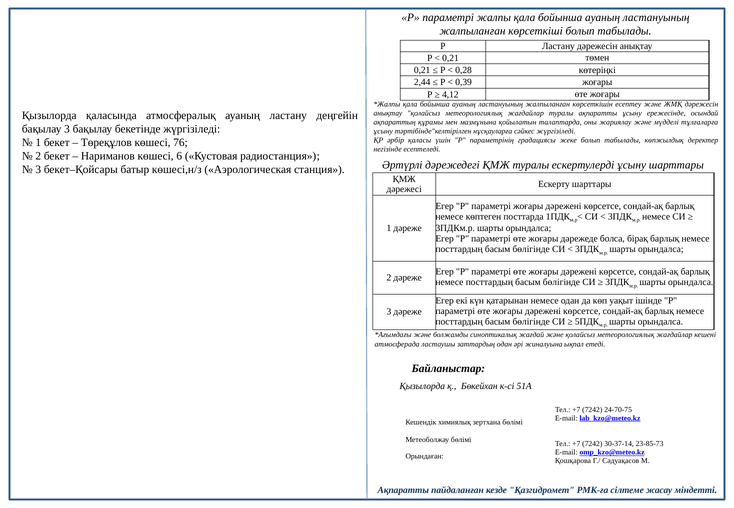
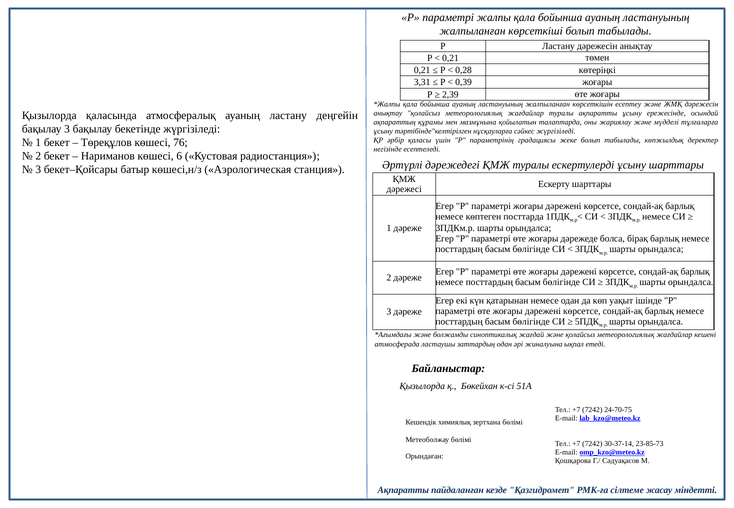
2,44: 2,44 -> 3,31
4,12: 4,12 -> 2,39
